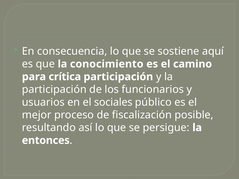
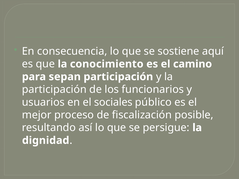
crítica: crítica -> sepan
entonces: entonces -> dignidad
